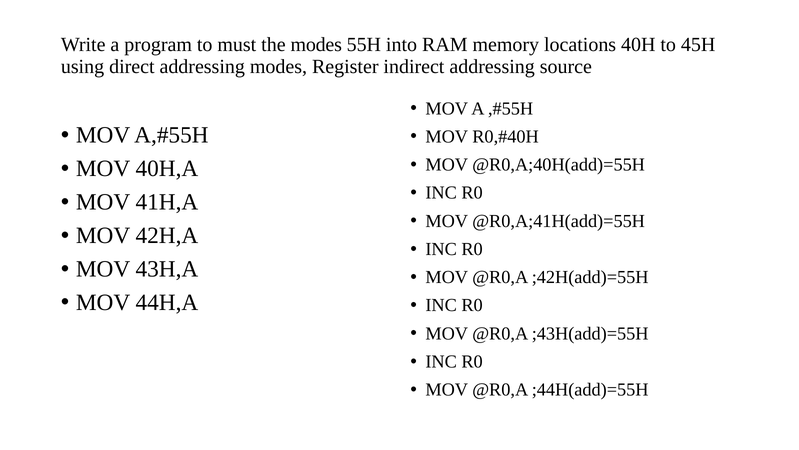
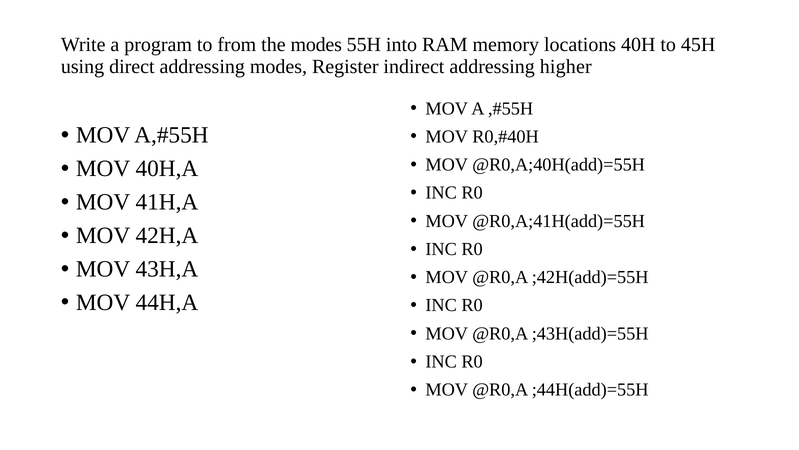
must: must -> from
source: source -> higher
